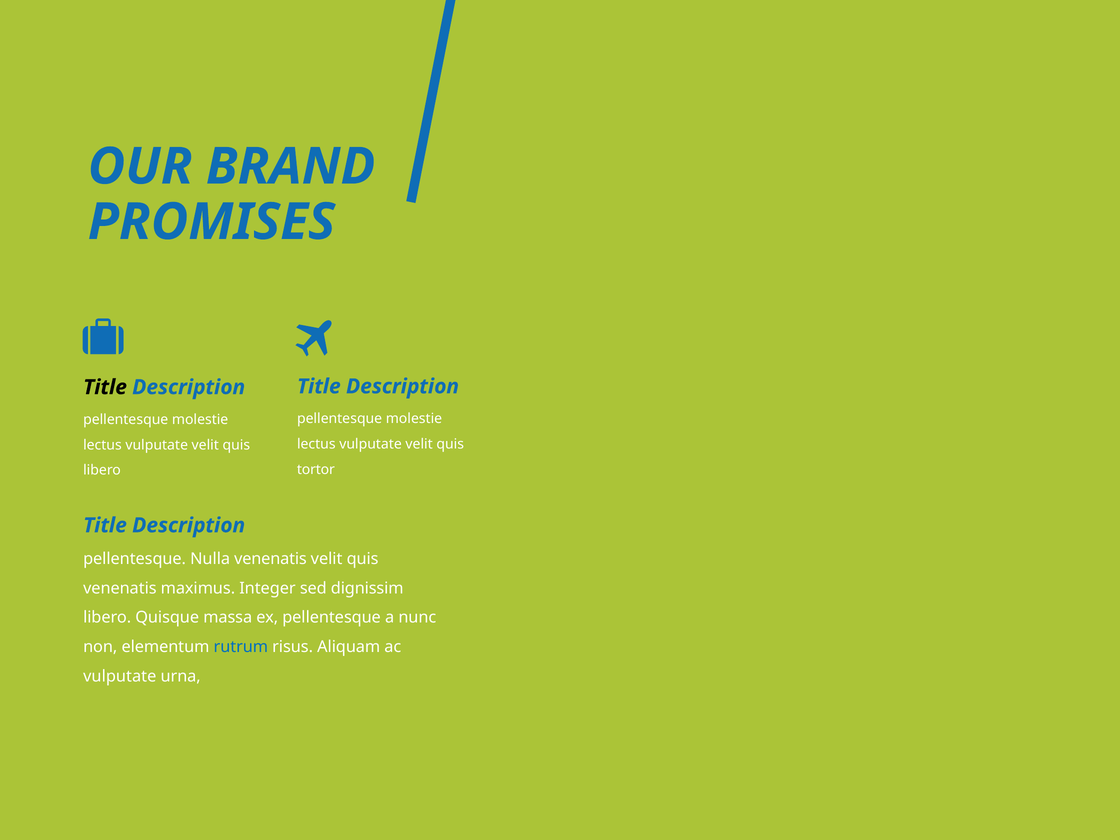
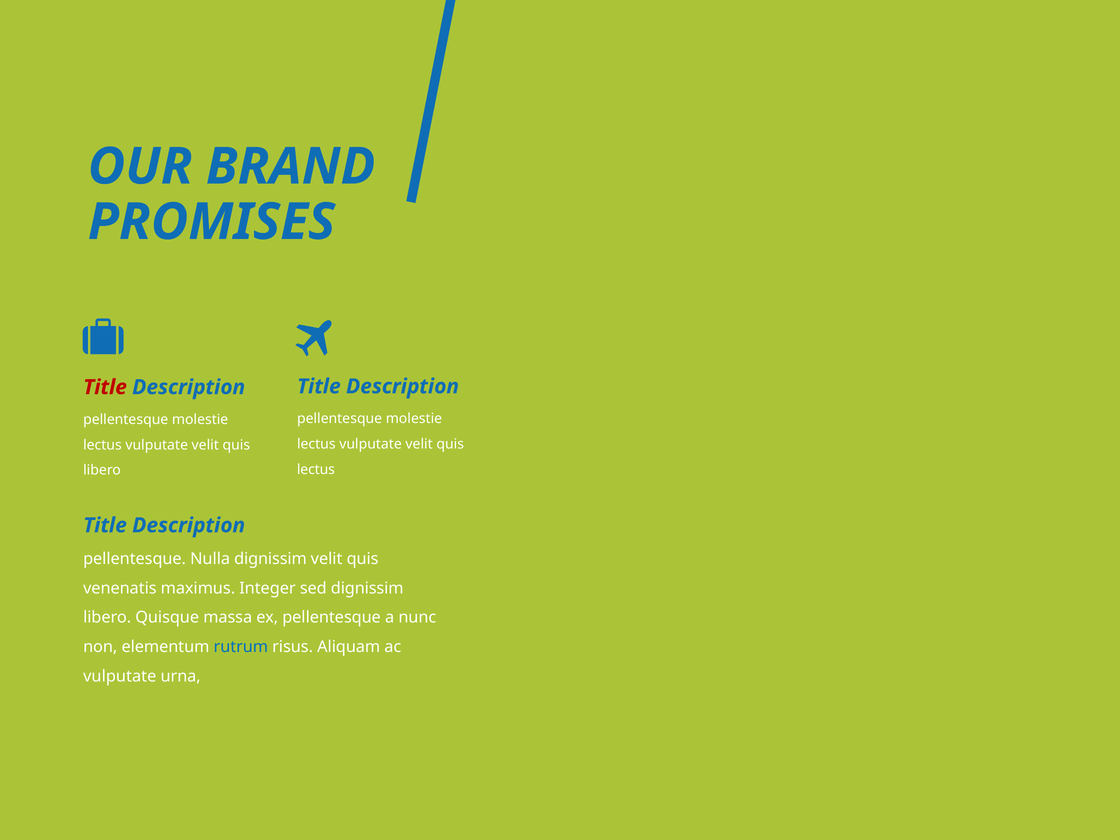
Title at (105, 387) colour: black -> red
tortor at (316, 469): tortor -> lectus
Nulla venenatis: venenatis -> dignissim
